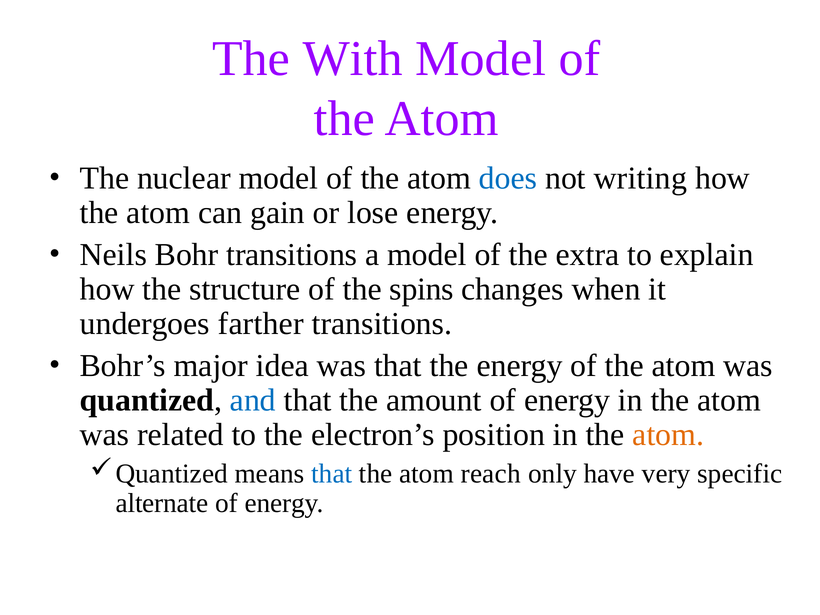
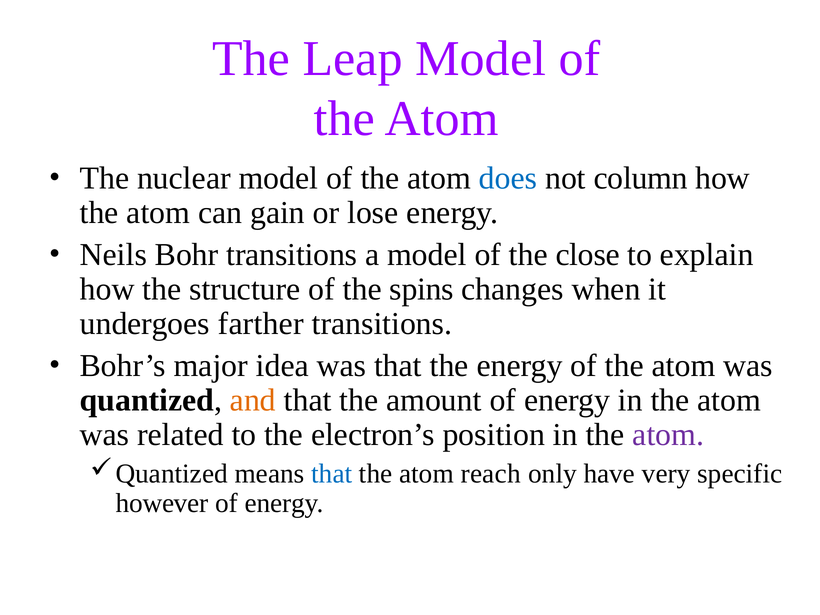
With: With -> Leap
writing: writing -> column
extra: extra -> close
and colour: blue -> orange
atom at (668, 435) colour: orange -> purple
alternate: alternate -> however
